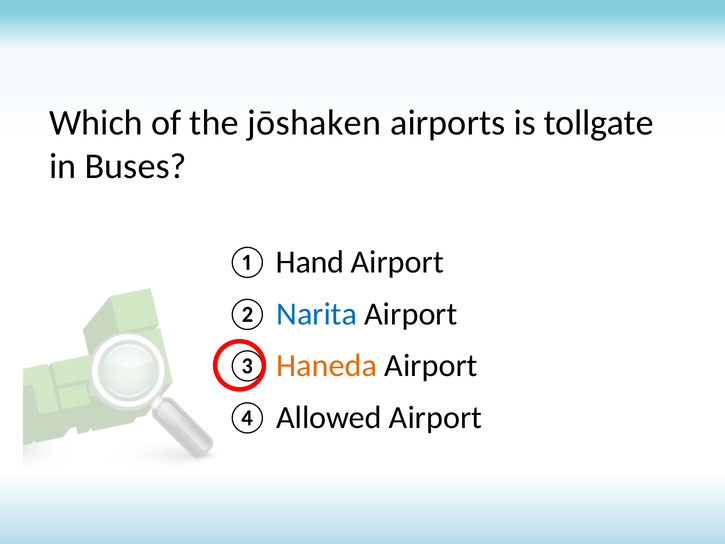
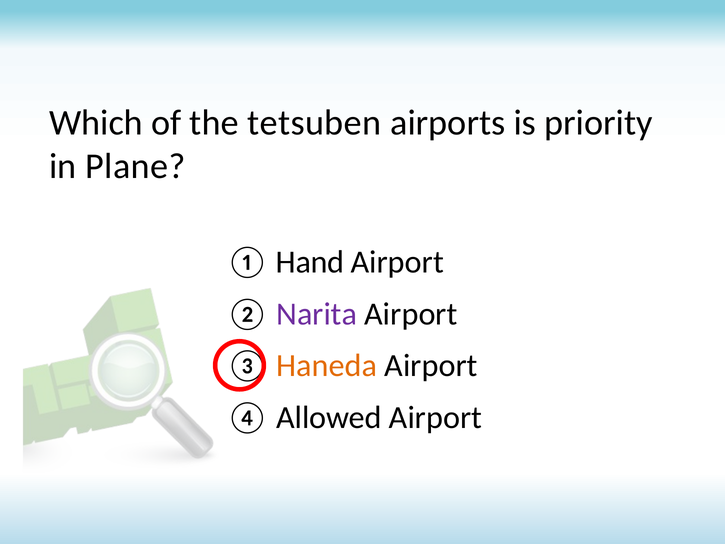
jōshaken: jōshaken -> tetsuben
tollgate: tollgate -> priority
Buses: Buses -> Plane
Narita colour: blue -> purple
